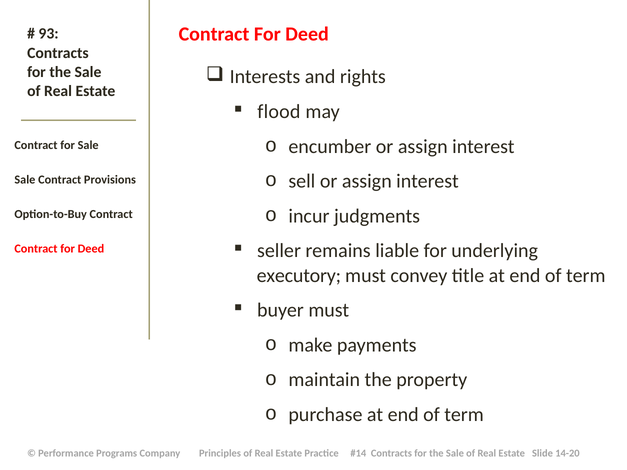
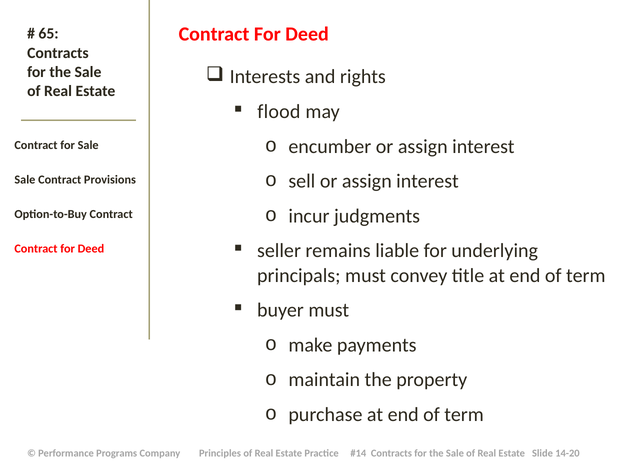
93: 93 -> 65
executory: executory -> principals
